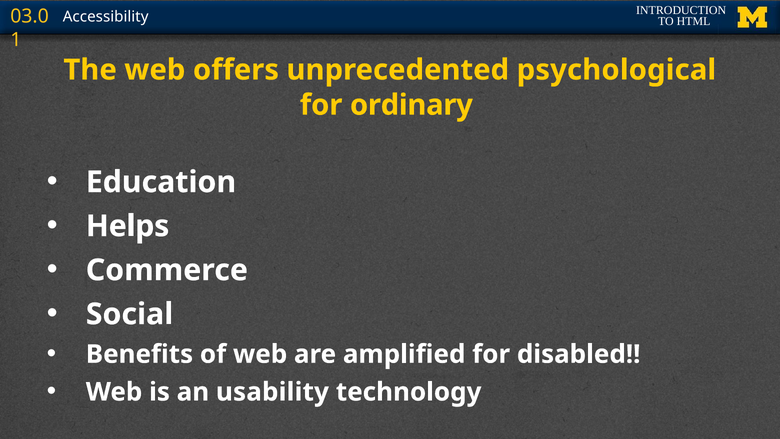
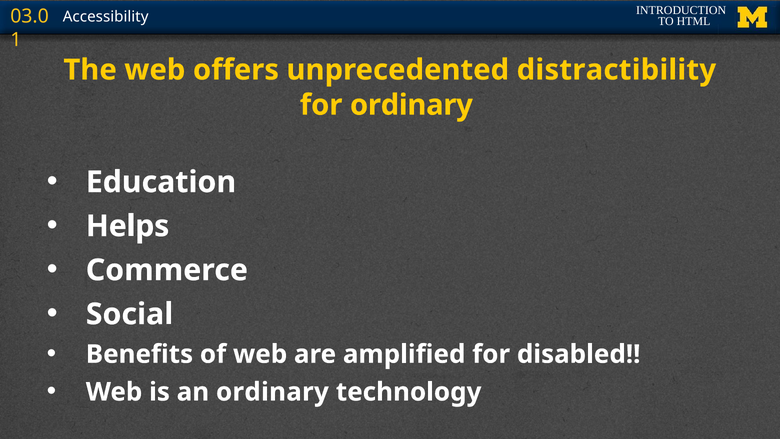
psychological: psychological -> distractibility
an usability: usability -> ordinary
